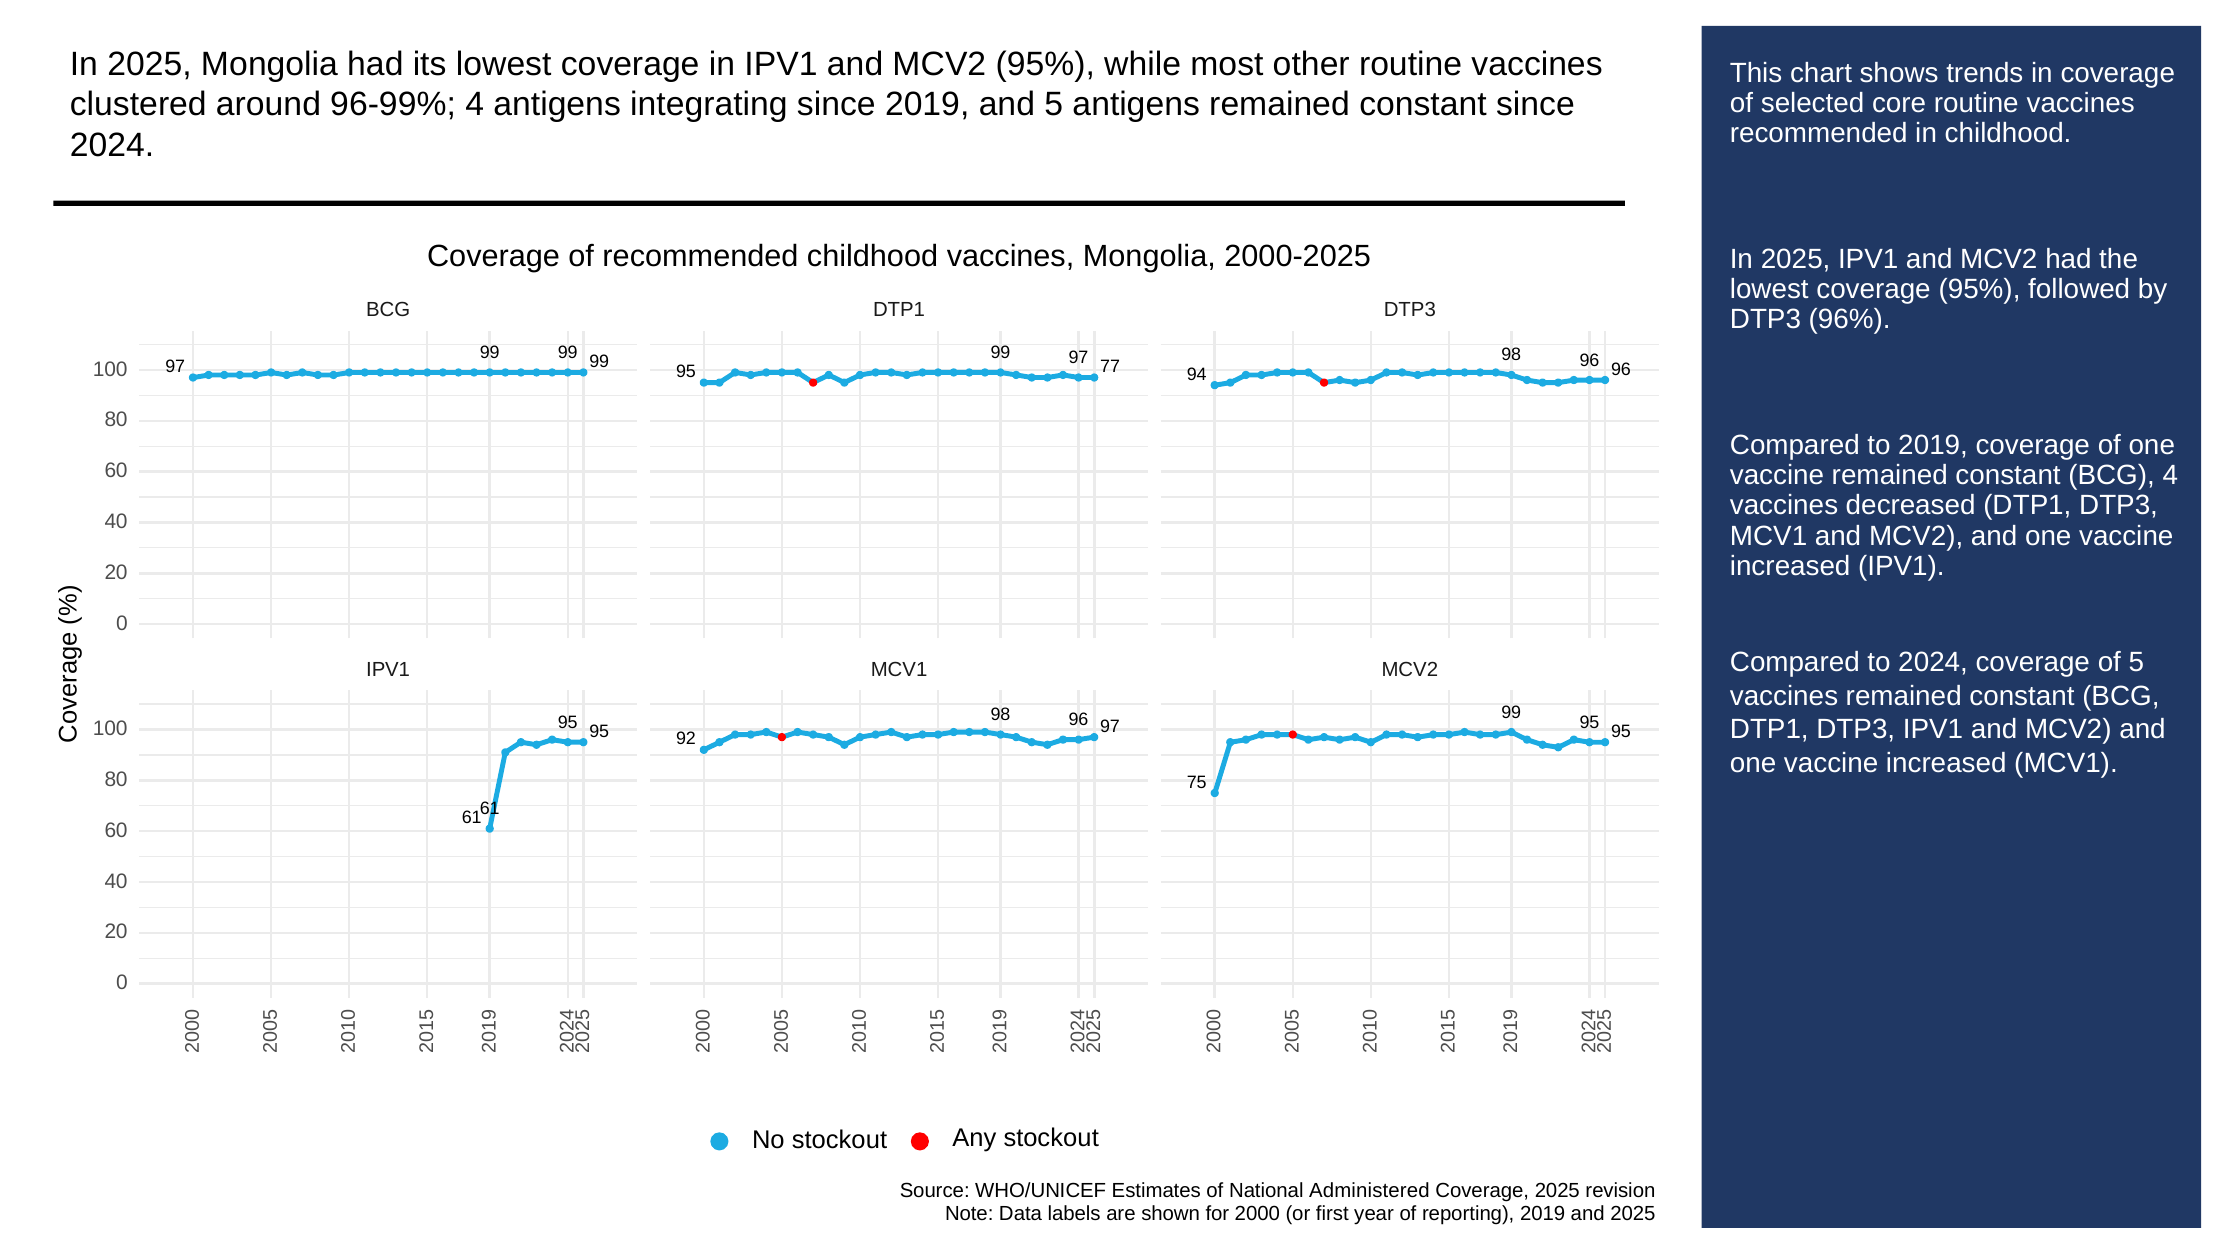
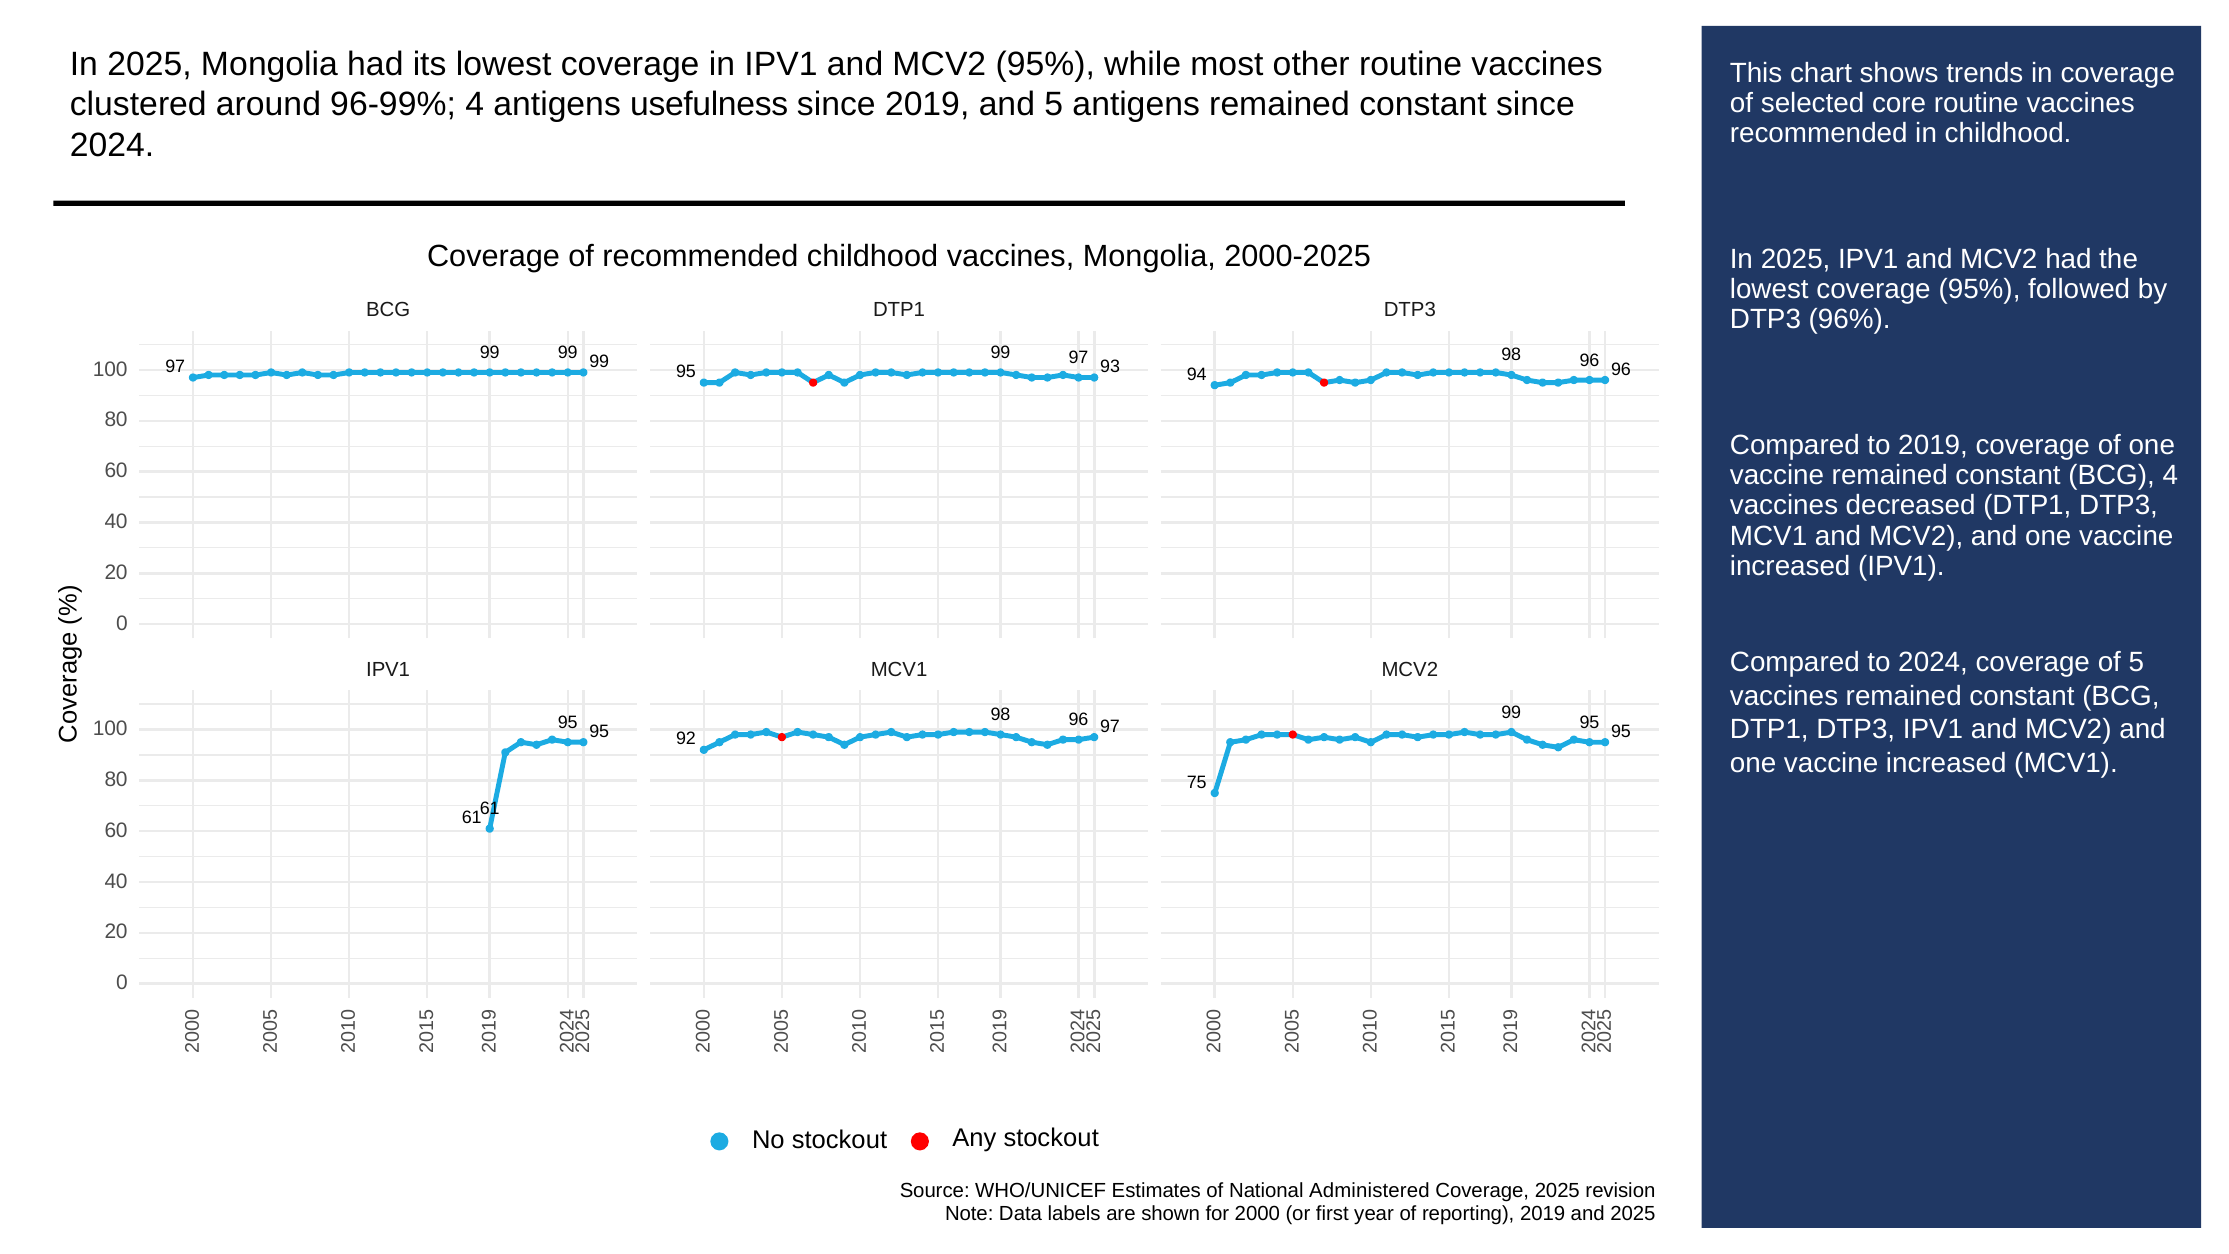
integrating: integrating -> usefulness
77: 77 -> 93
